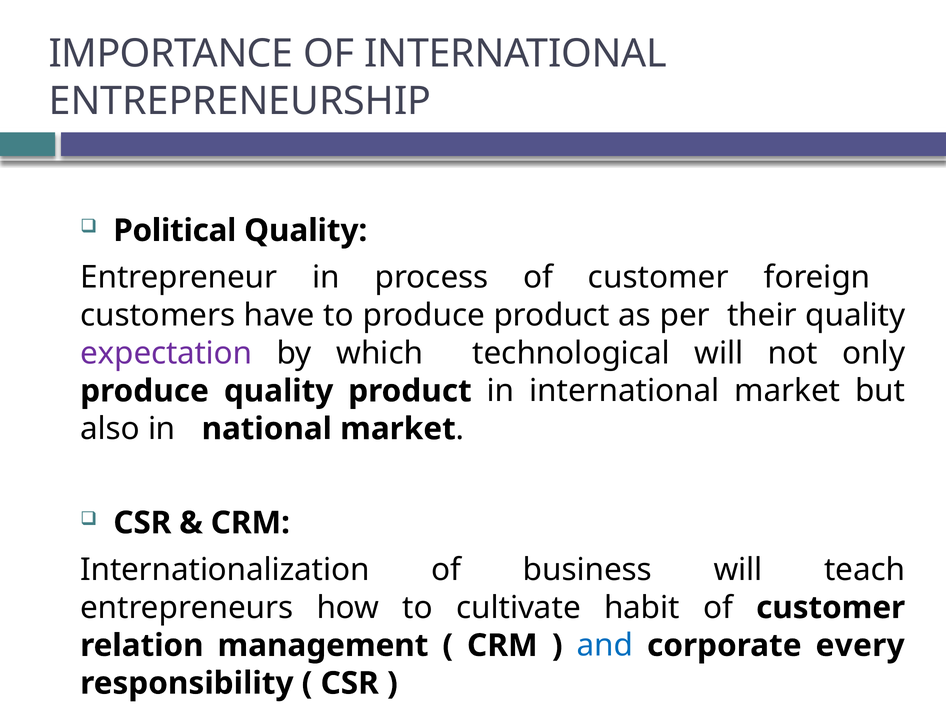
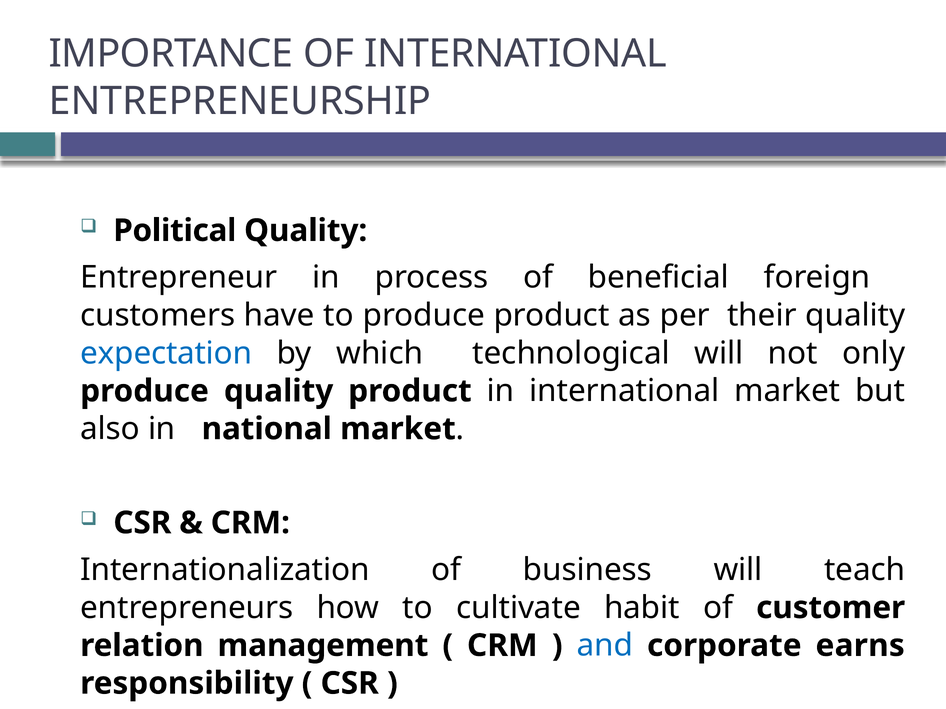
process of customer: customer -> beneficial
expectation colour: purple -> blue
every: every -> earns
